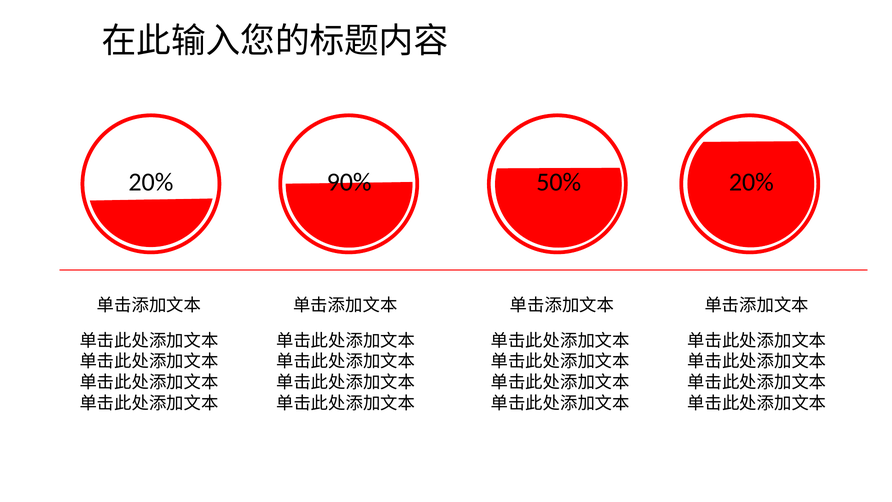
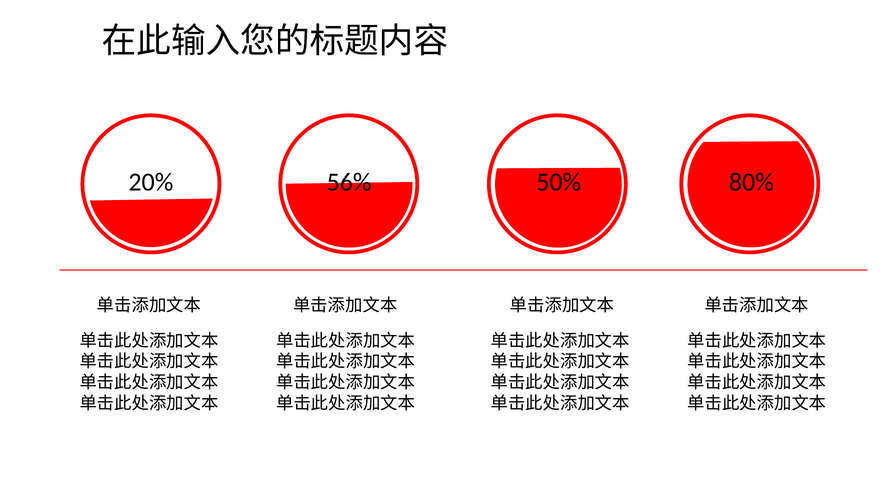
90%: 90% -> 56%
50% 20%: 20% -> 80%
